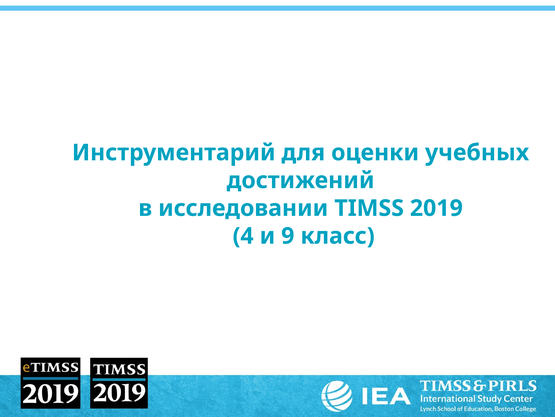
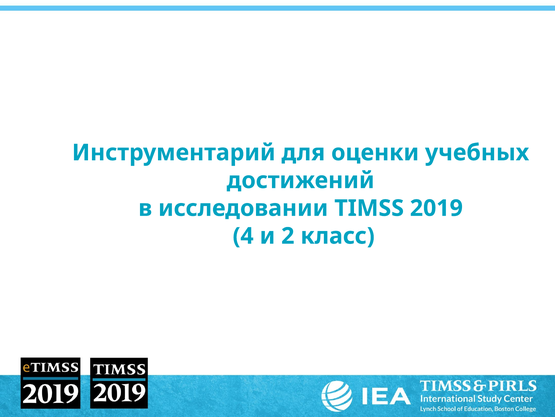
9: 9 -> 2
